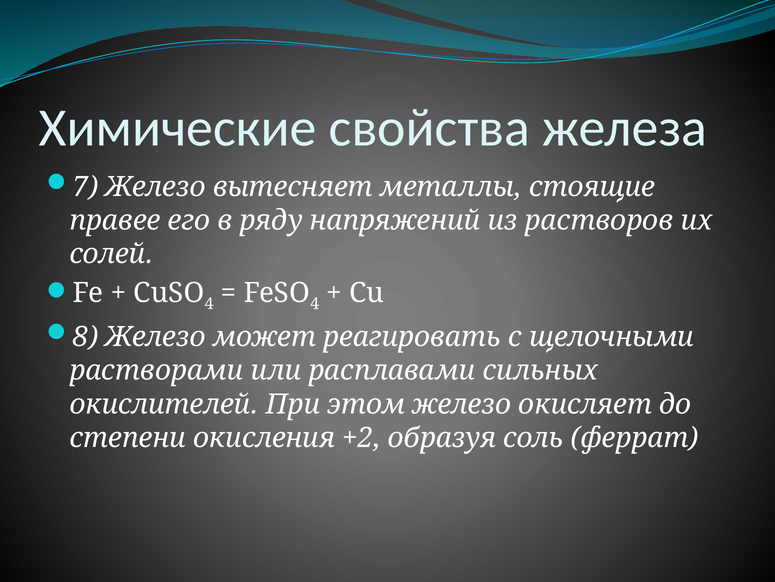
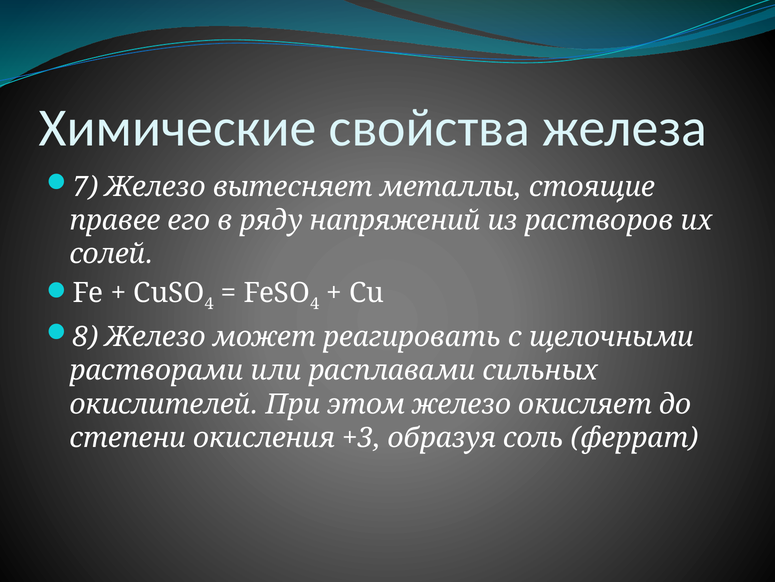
+2: +2 -> +3
